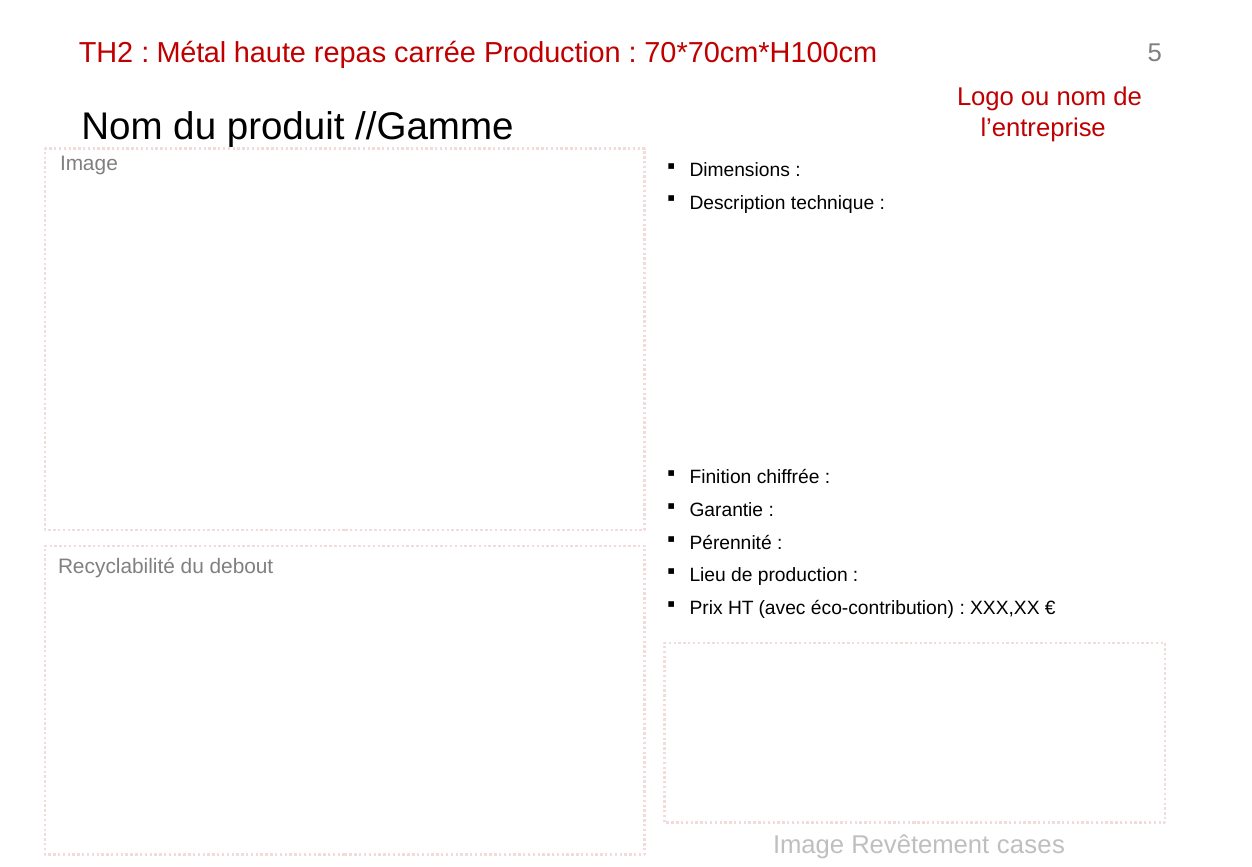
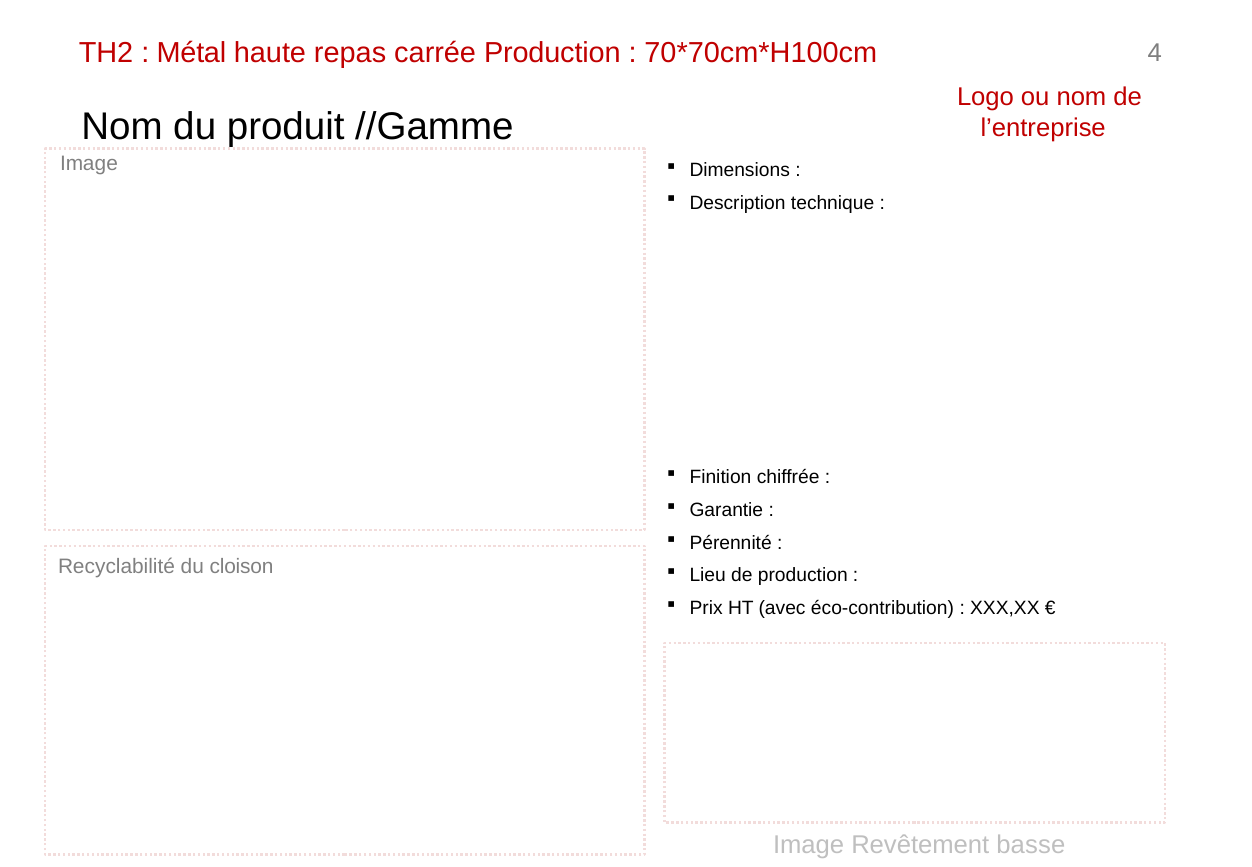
5: 5 -> 4
debout: debout -> cloison
cases: cases -> basse
